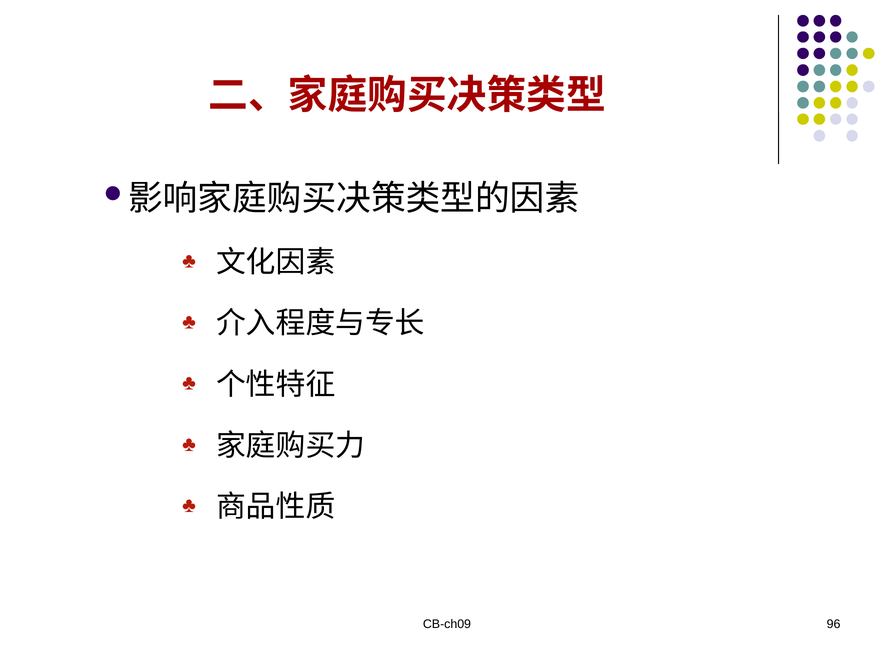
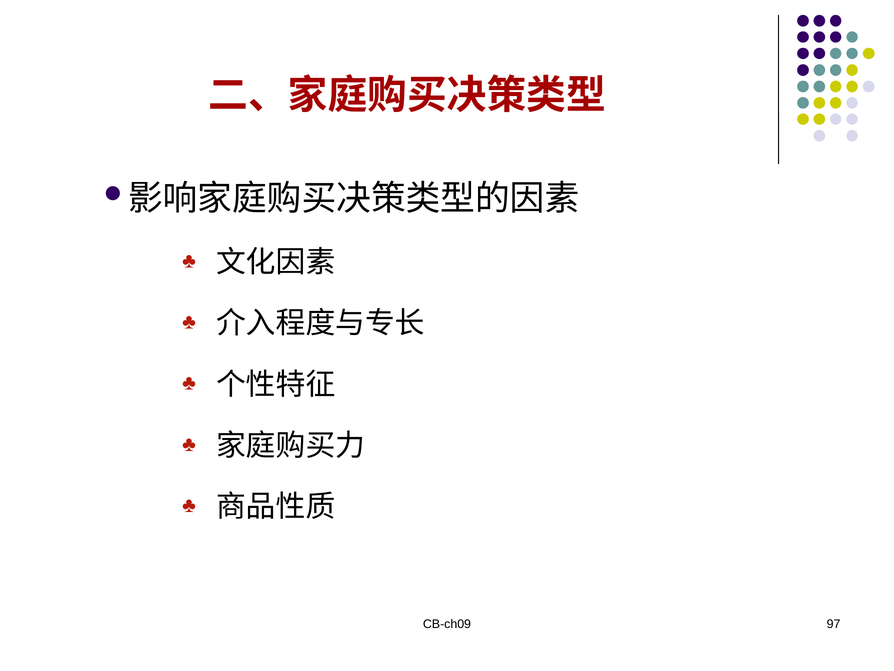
96: 96 -> 97
